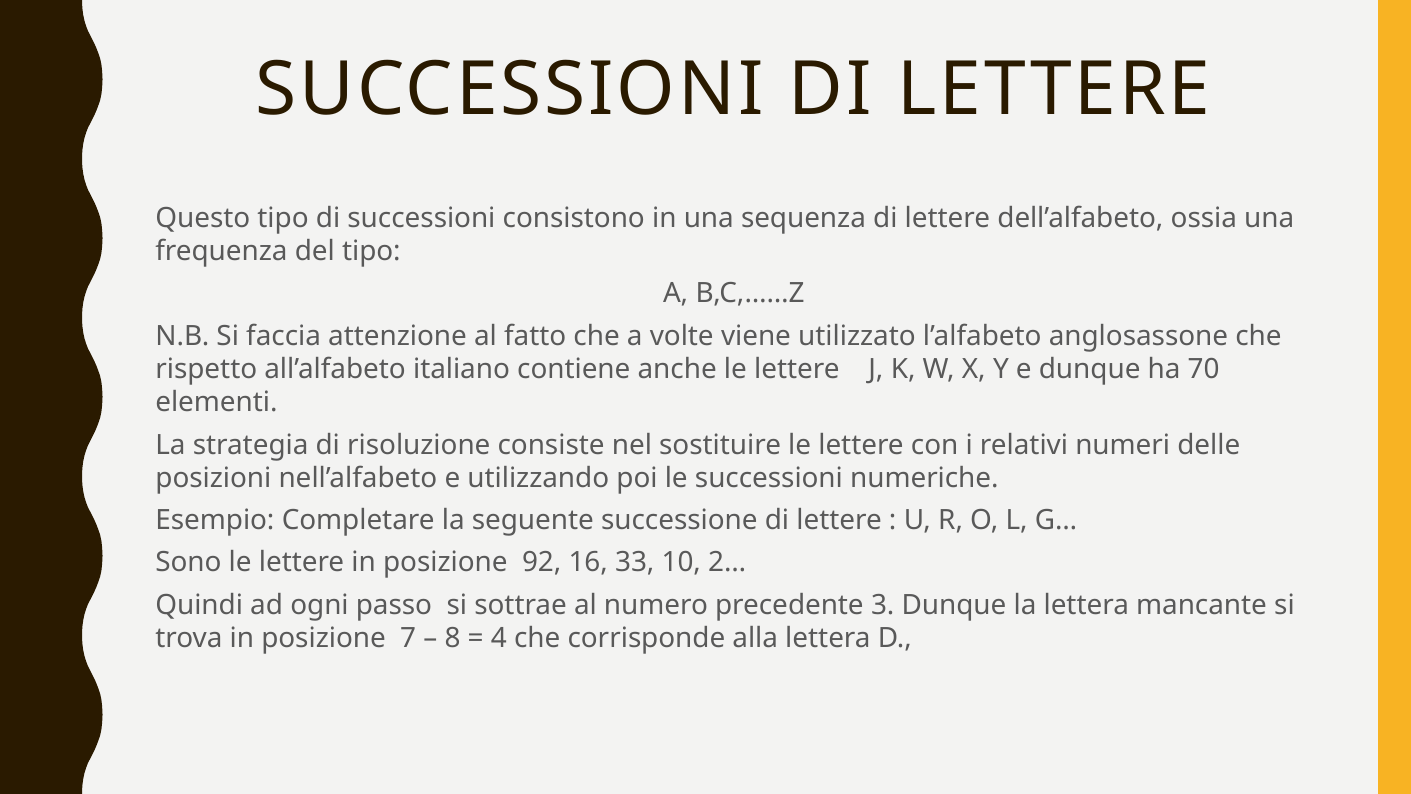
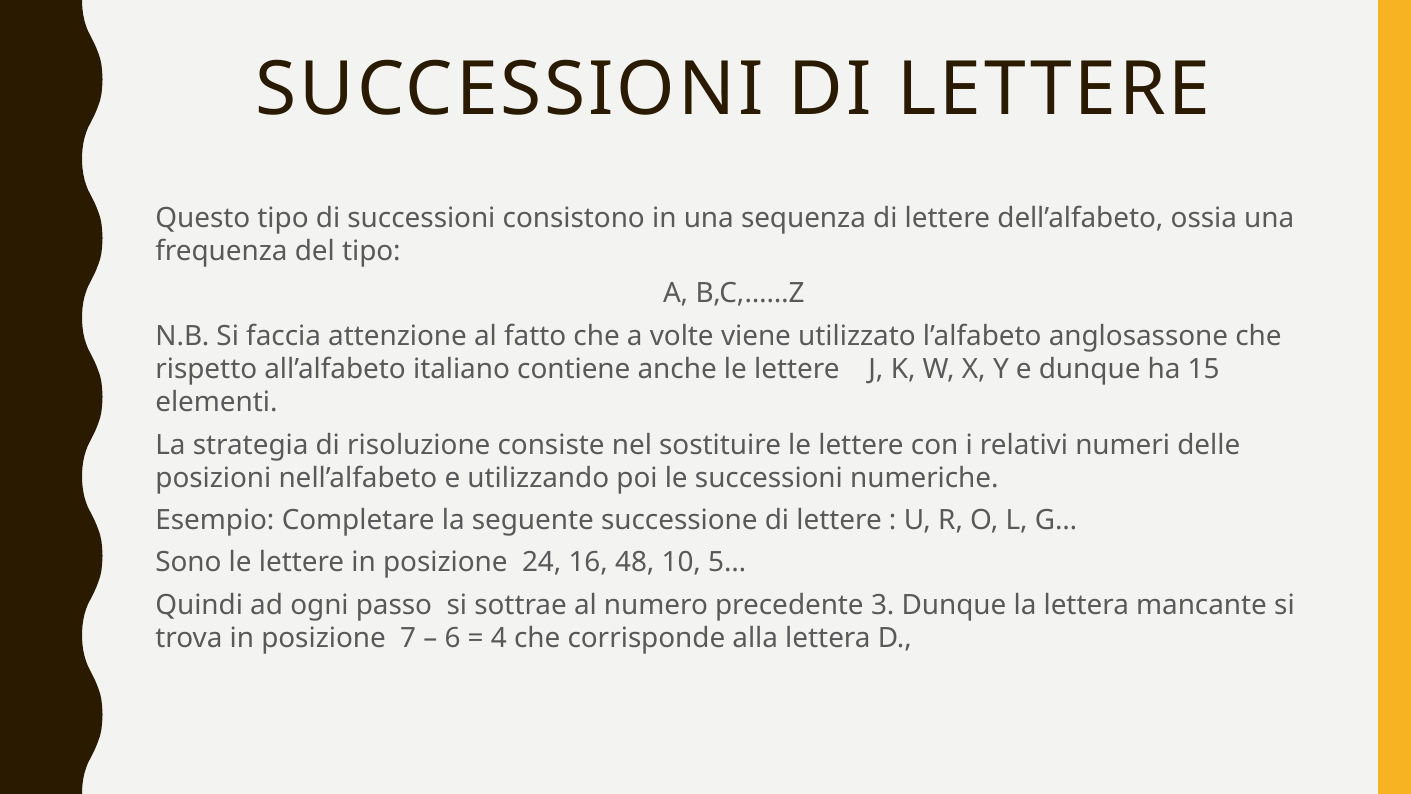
70: 70 -> 15
92: 92 -> 24
33: 33 -> 48
2…: 2… -> 5…
8: 8 -> 6
